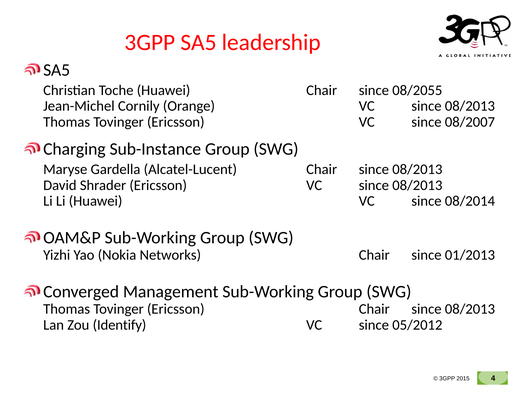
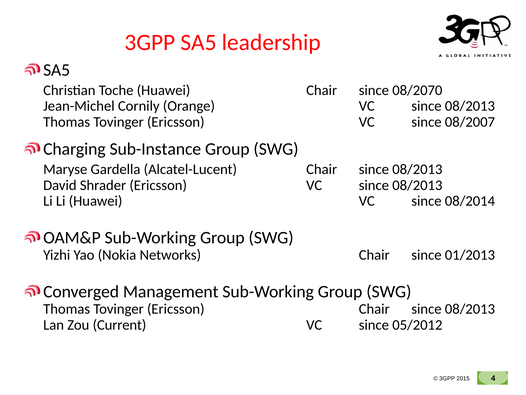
08/2055: 08/2055 -> 08/2070
Identify: Identify -> Current
